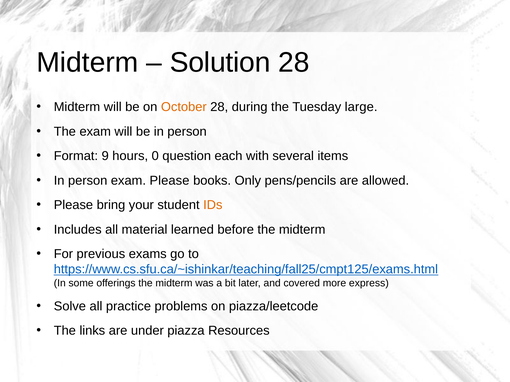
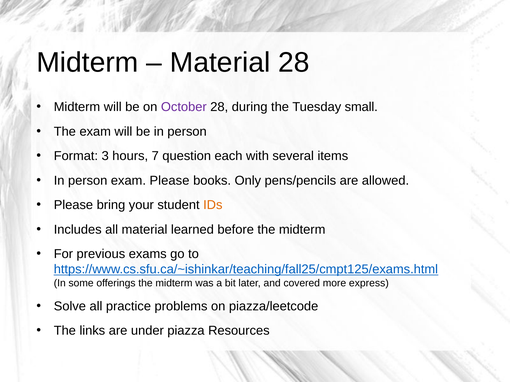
Solution at (220, 62): Solution -> Material
October colour: orange -> purple
large: large -> small
9: 9 -> 3
0: 0 -> 7
